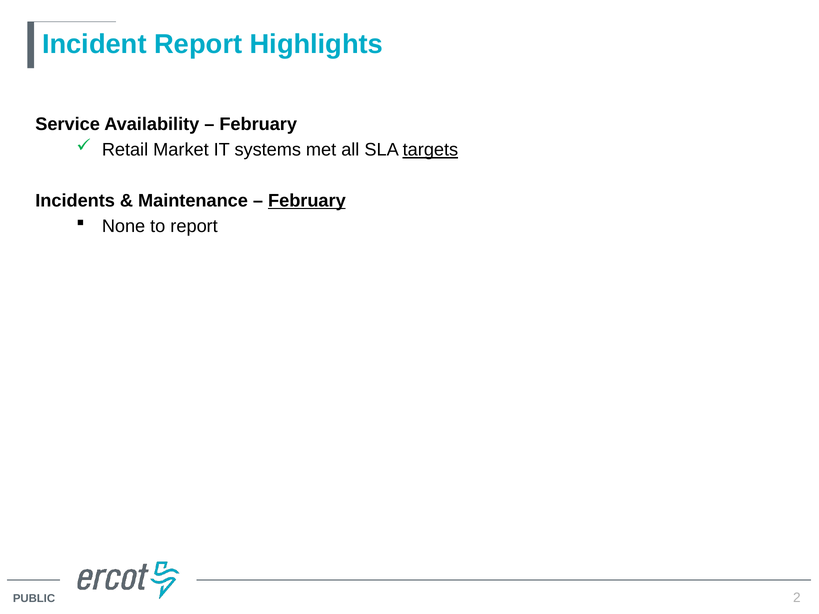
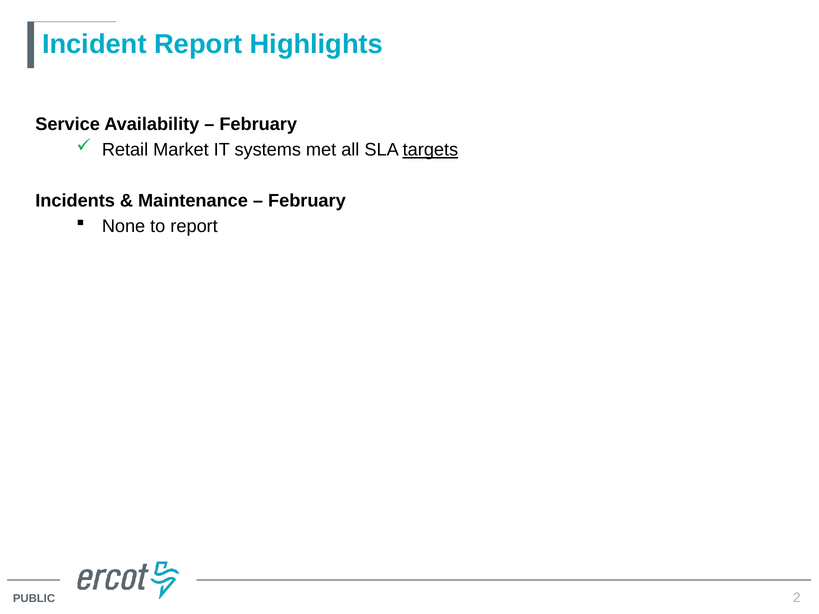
February at (307, 201) underline: present -> none
